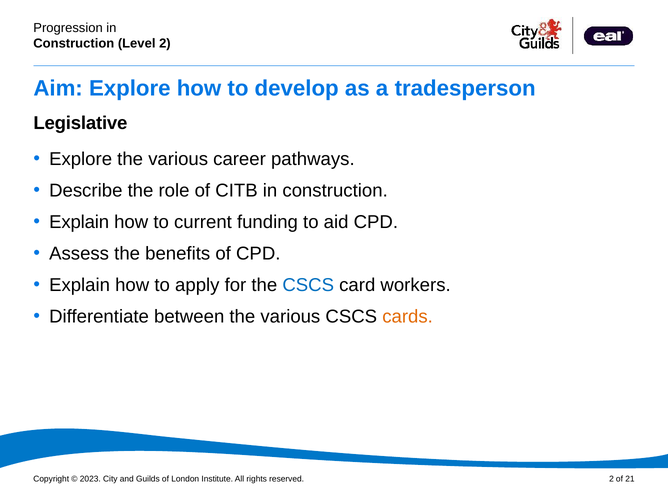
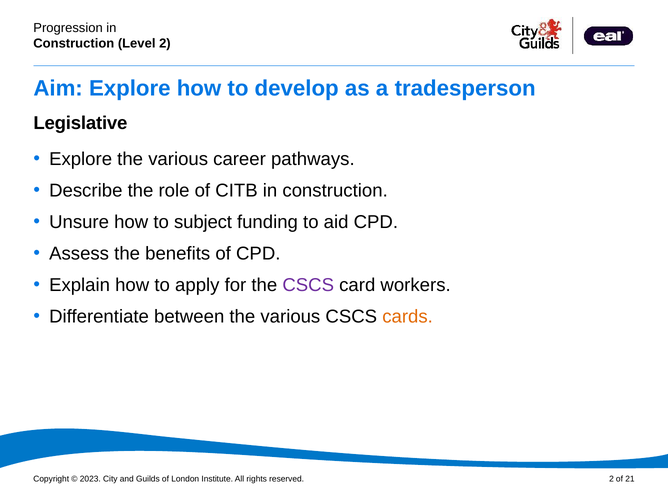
Explain at (79, 222): Explain -> Unsure
current: current -> subject
CSCS at (308, 285) colour: blue -> purple
